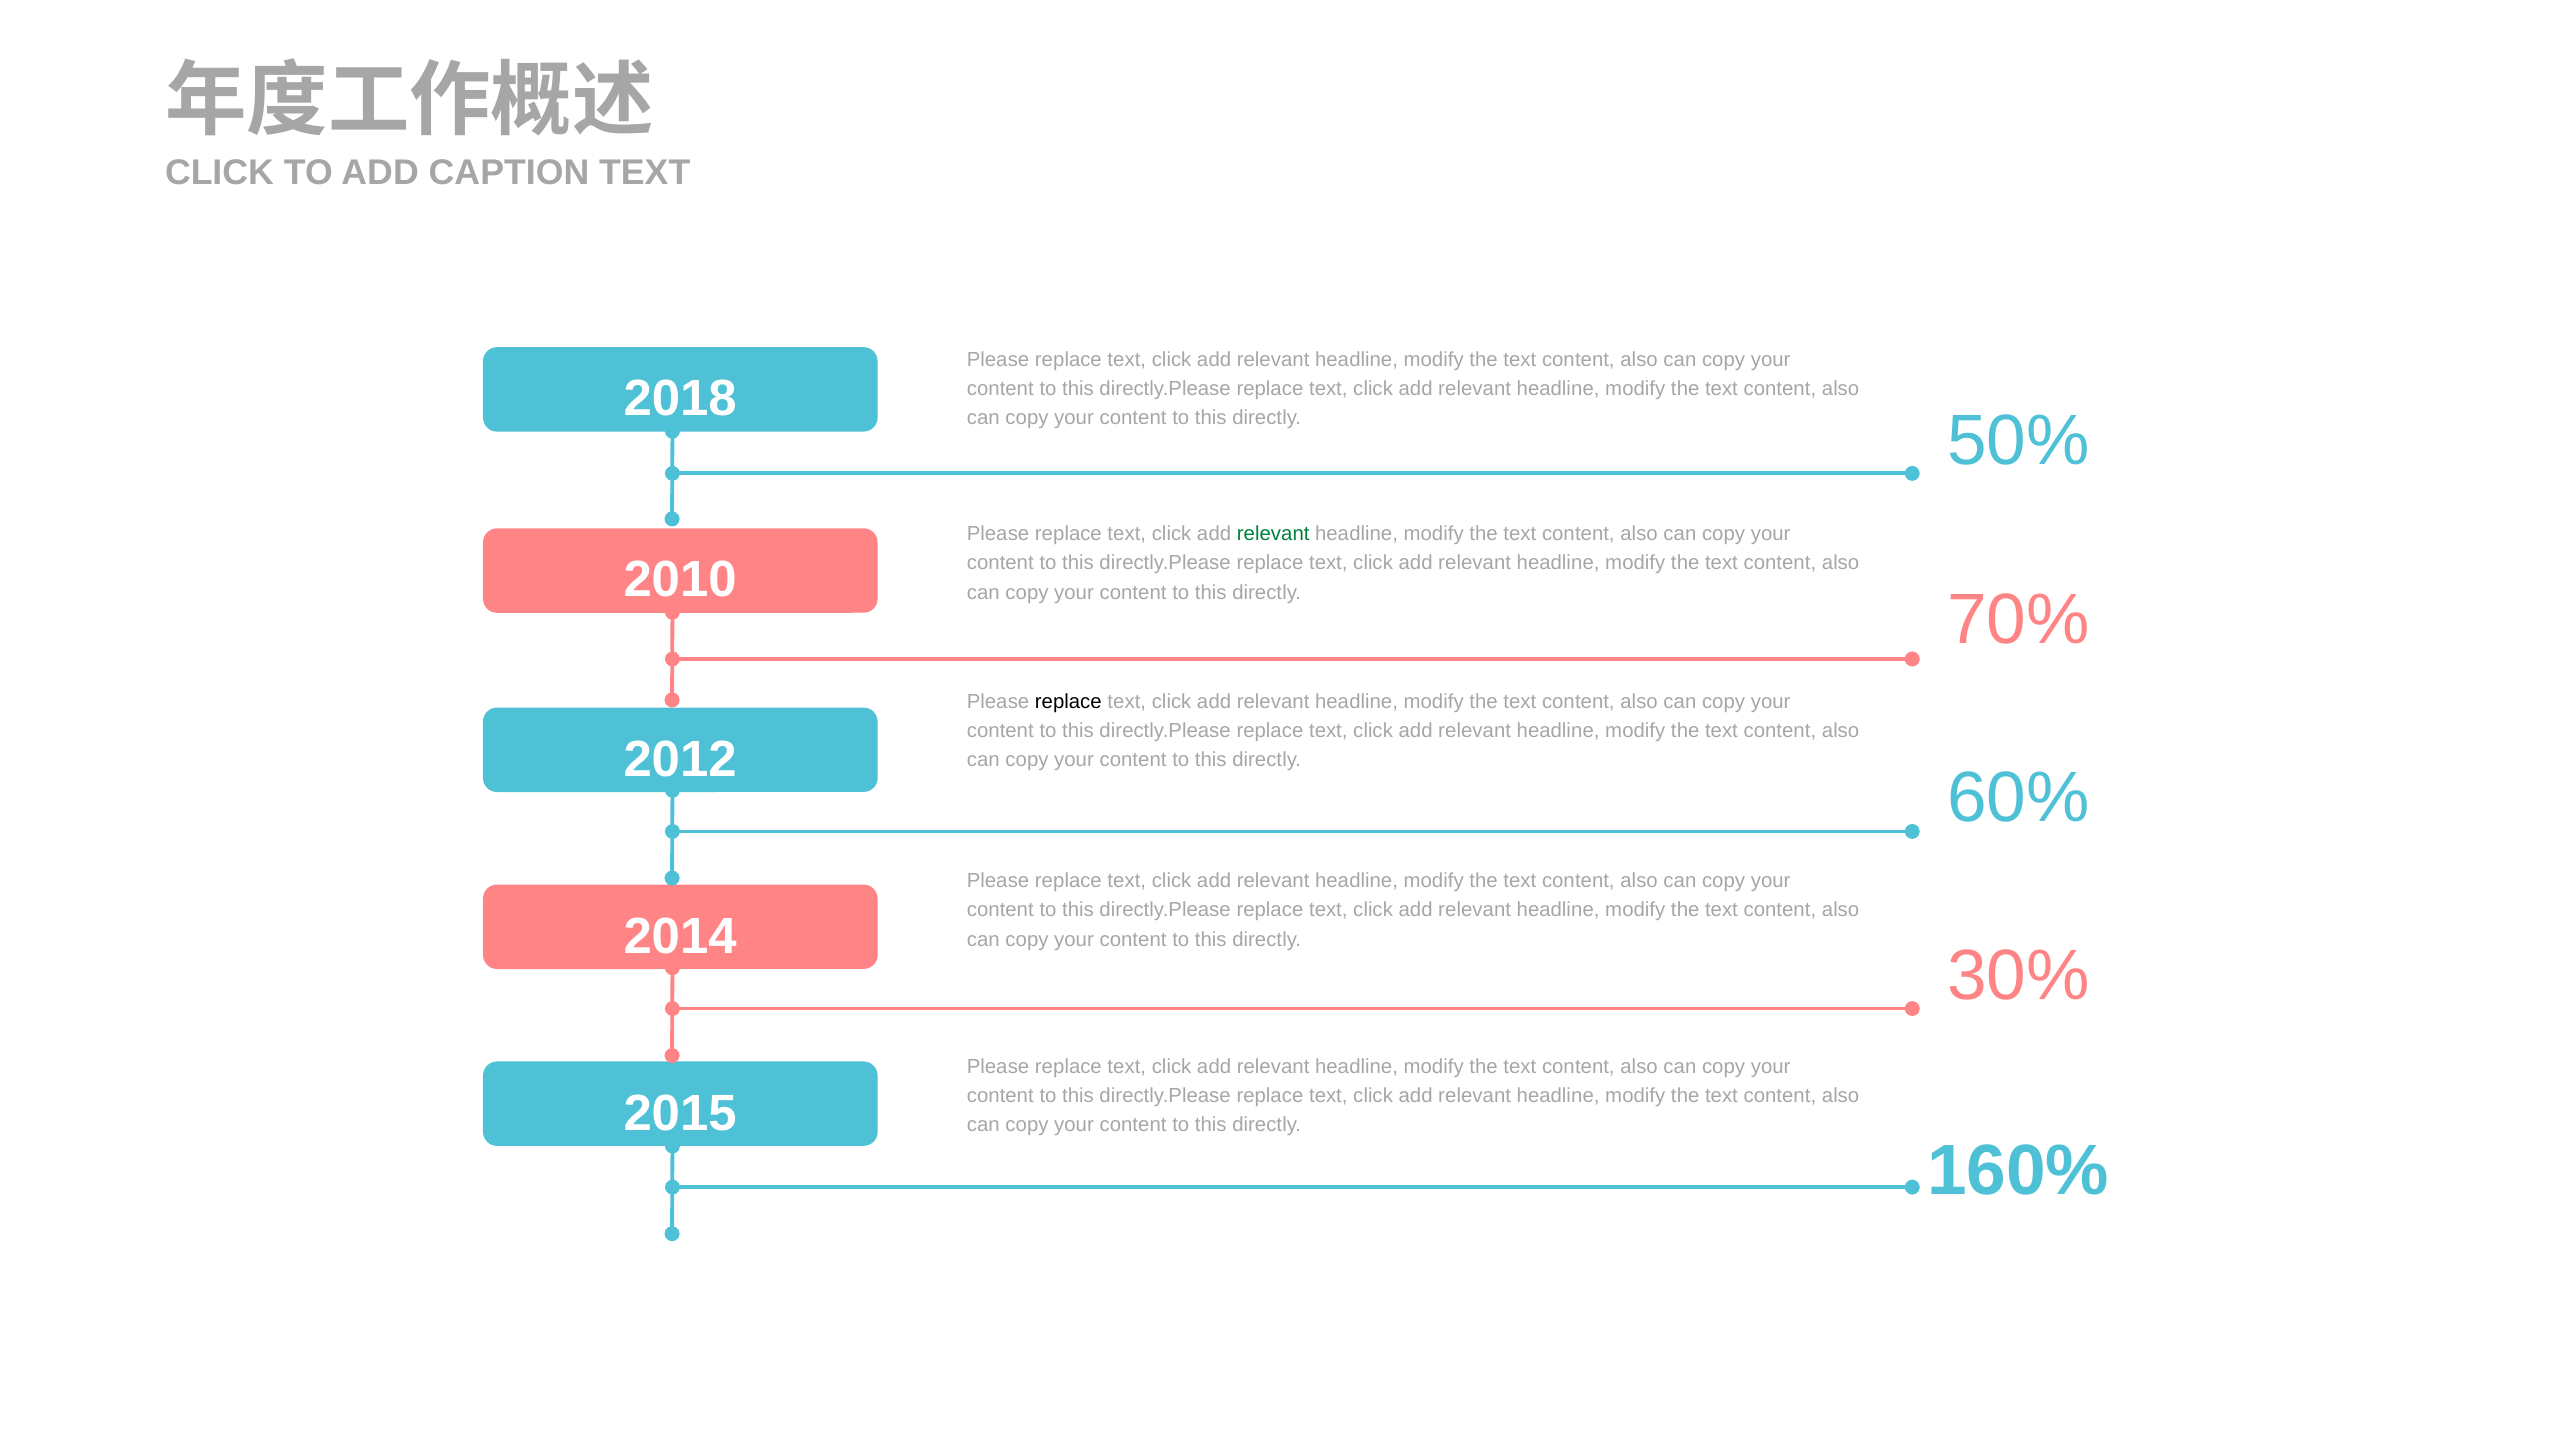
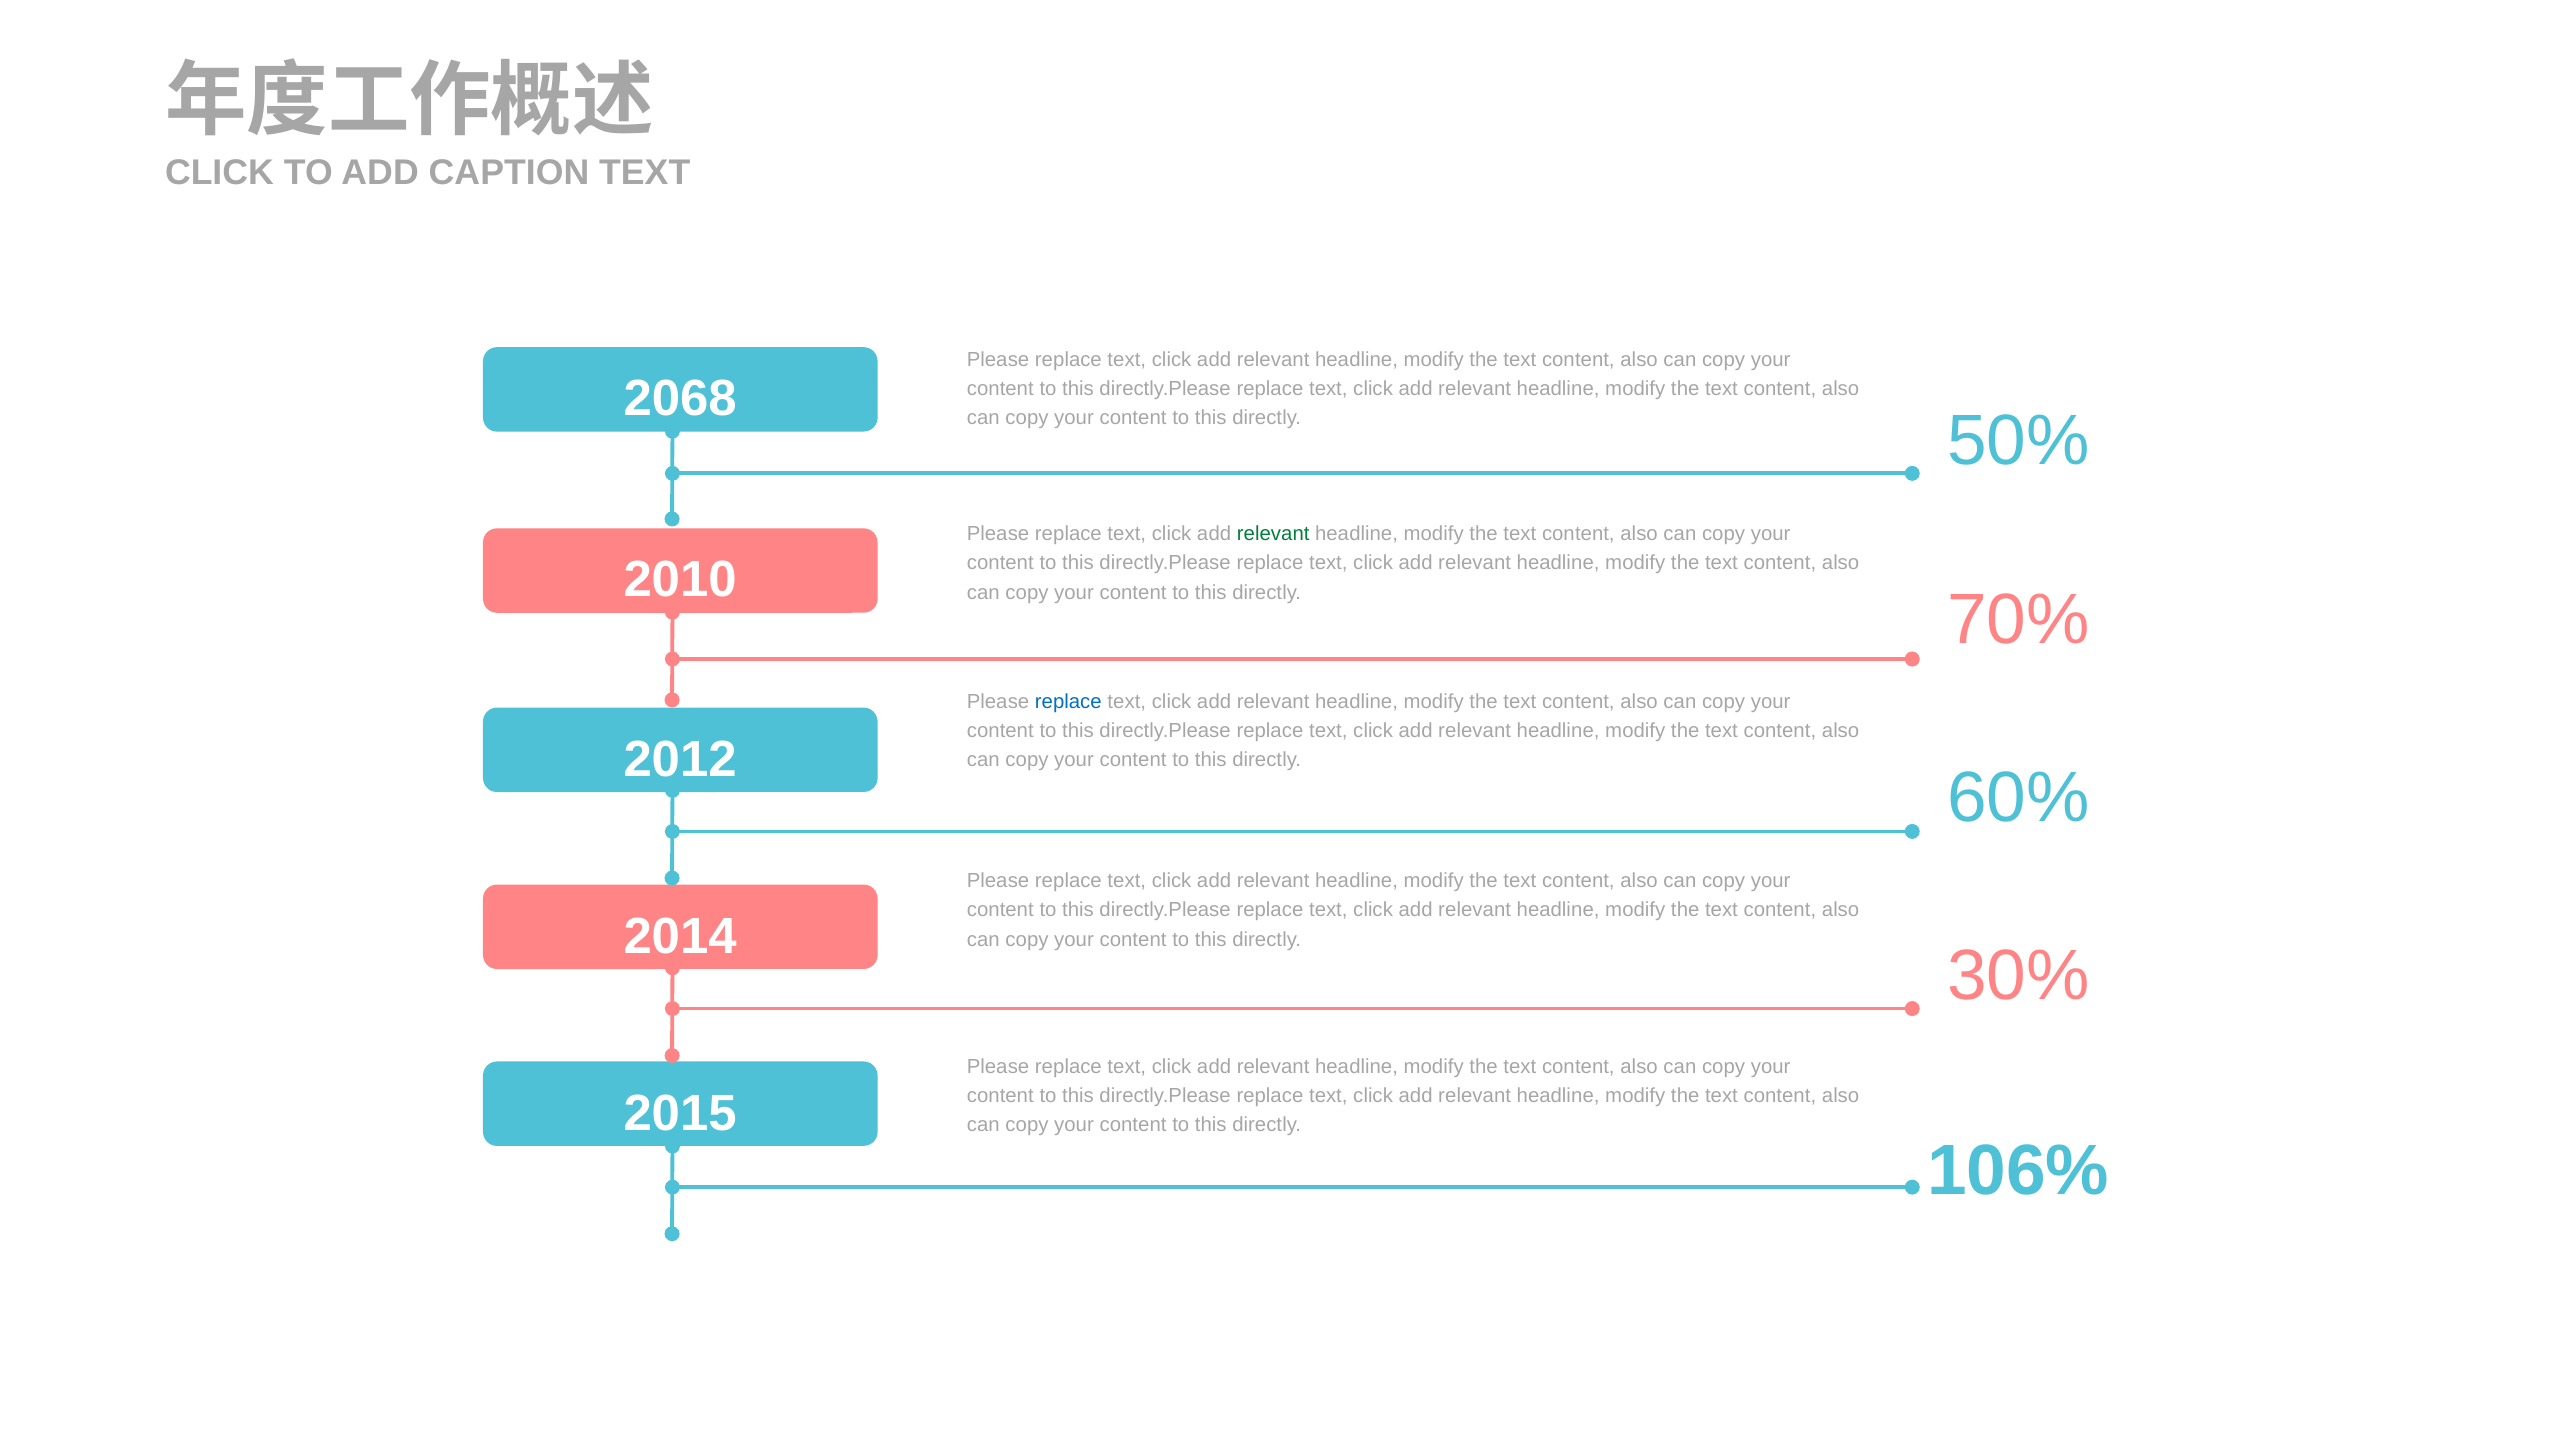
2018: 2018 -> 2068
replace at (1068, 702) colour: black -> blue
160%: 160% -> 106%
